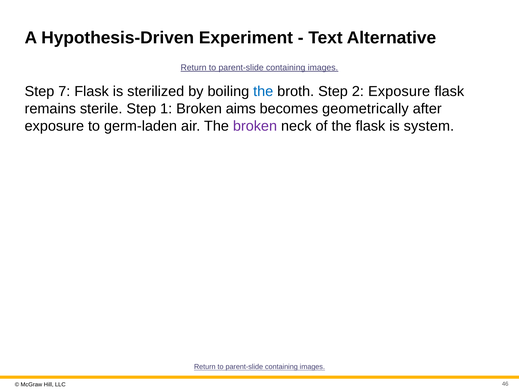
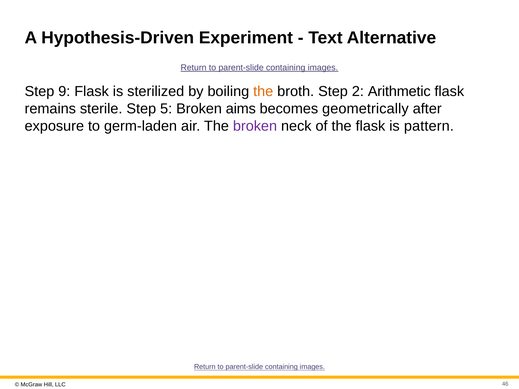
7: 7 -> 9
the at (263, 92) colour: blue -> orange
2 Exposure: Exposure -> Arithmetic
1: 1 -> 5
system: system -> pattern
